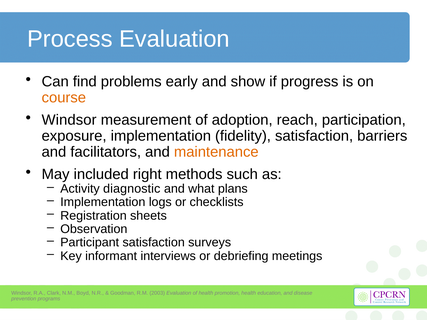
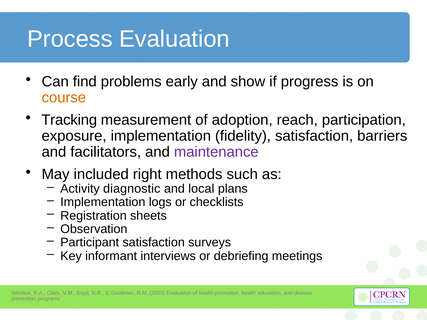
Windsor at (69, 120): Windsor -> Tracking
maintenance colour: orange -> purple
what: what -> local
